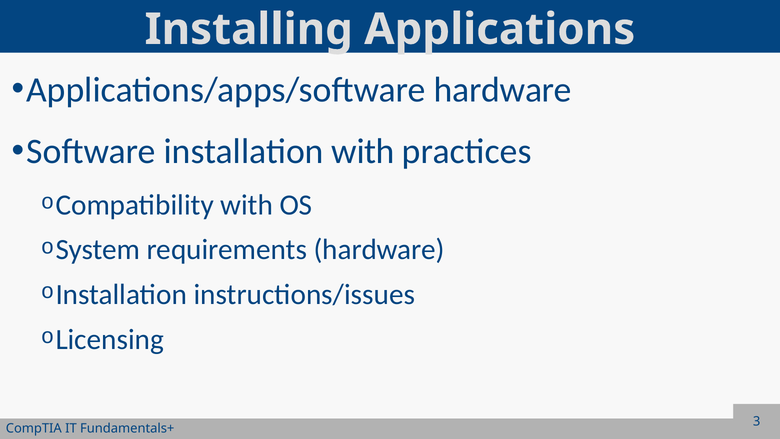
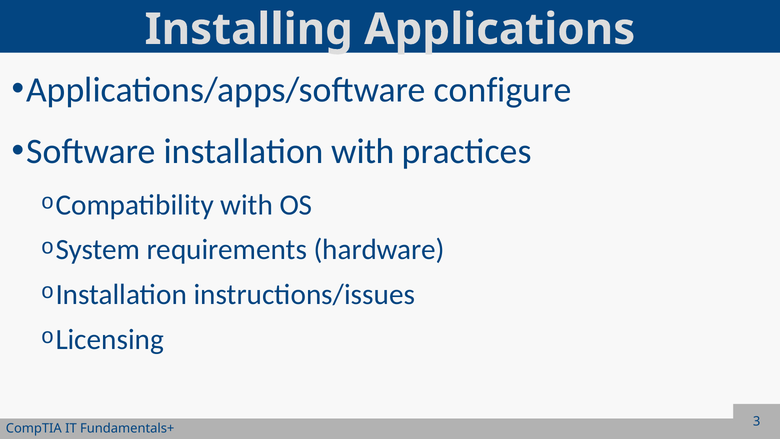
Applications/apps/software hardware: hardware -> configure
